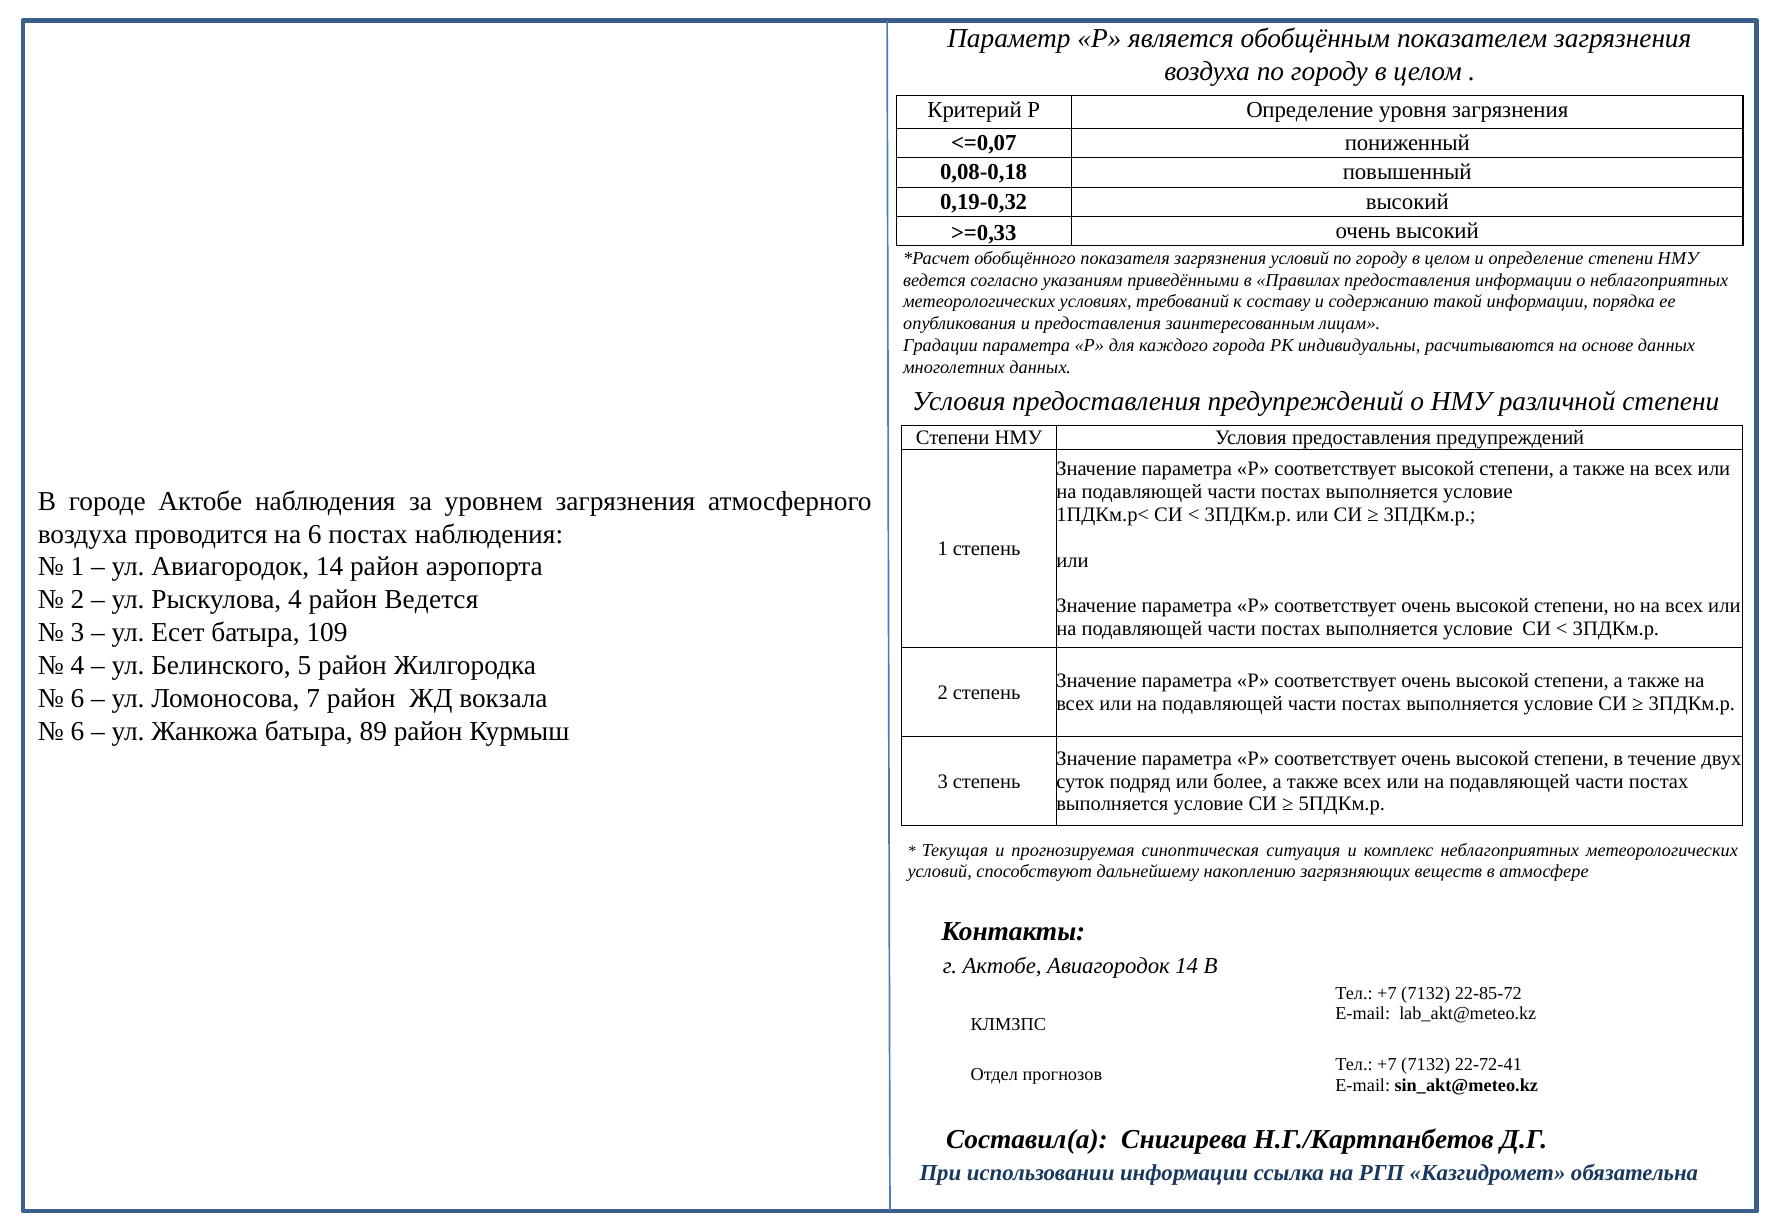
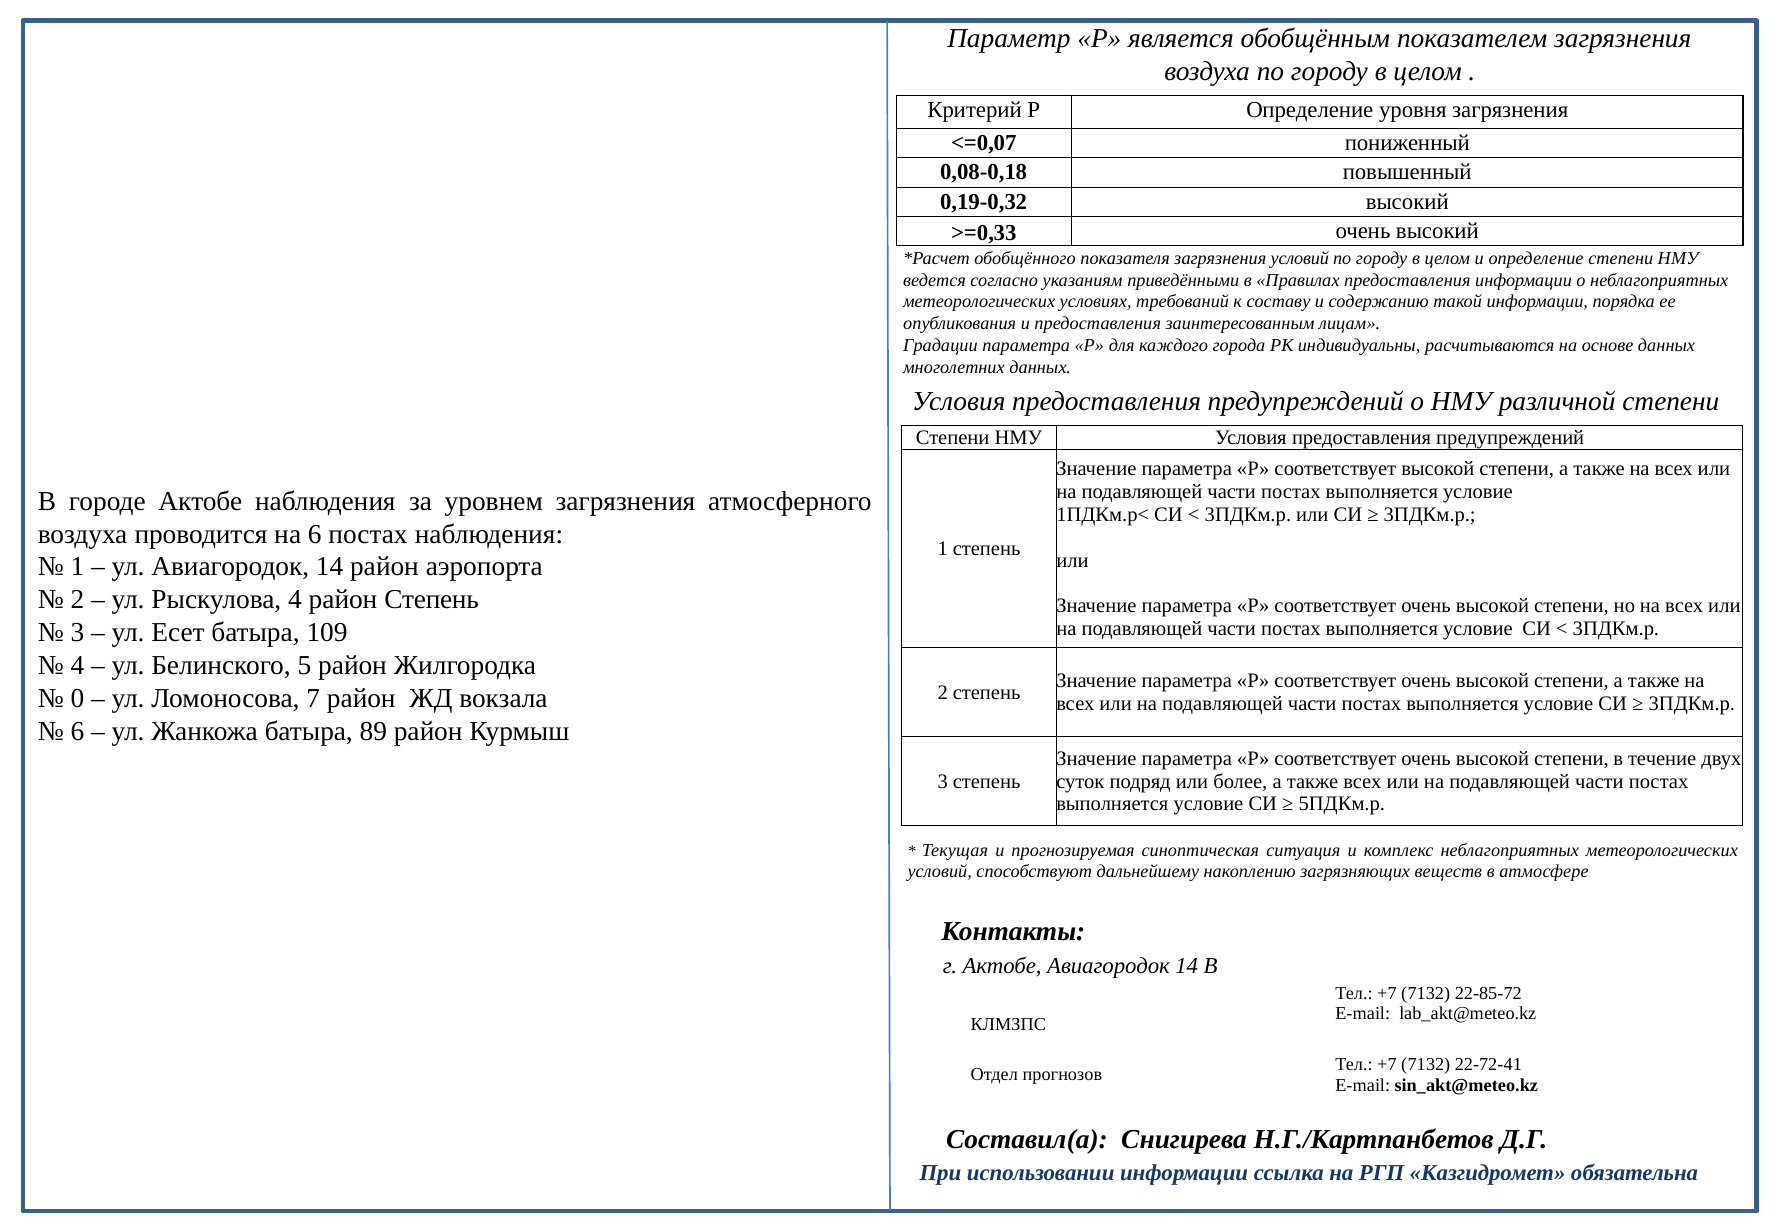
район Ведется: Ведется -> Степень
6 at (78, 699): 6 -> 0
